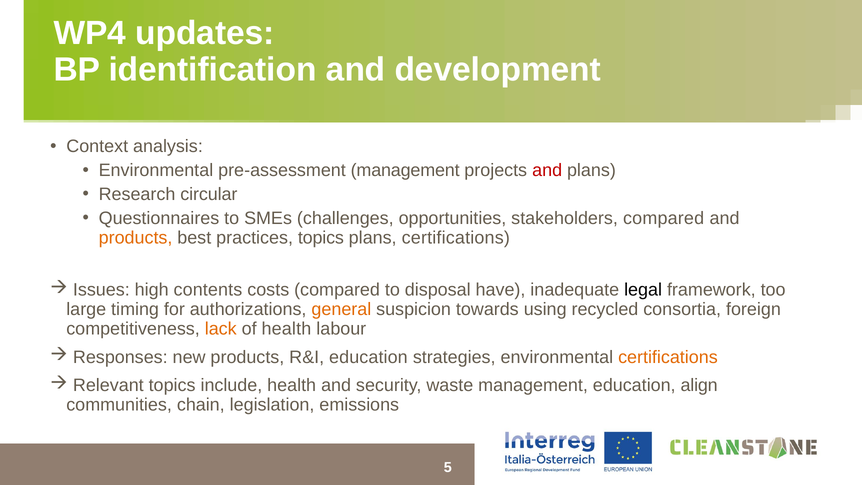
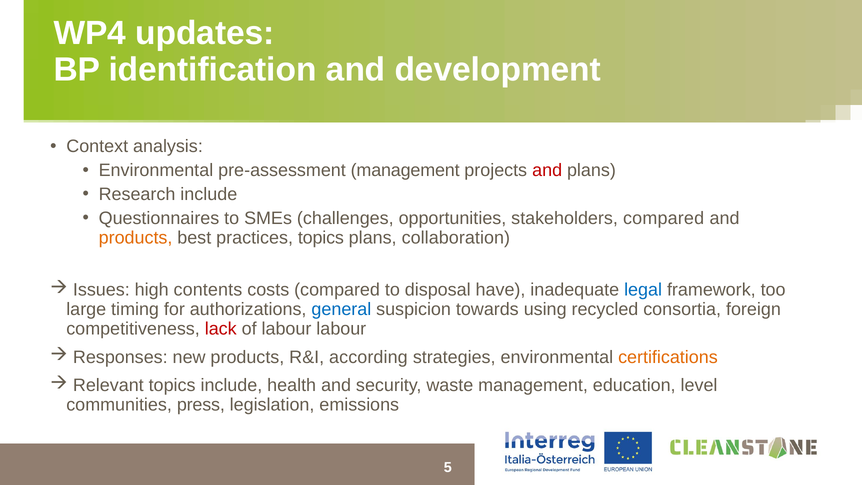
Research circular: circular -> include
plans certifications: certifications -> collaboration
legal colour: black -> blue
general colour: orange -> blue
lack colour: orange -> red
of health: health -> labour
R&I education: education -> according
align: align -> level
chain: chain -> press
